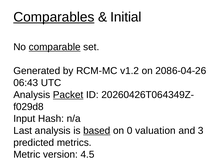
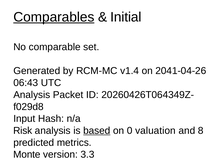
comparable underline: present -> none
v1.2: v1.2 -> v1.4
2086-04-26: 2086-04-26 -> 2041-04-26
Packet underline: present -> none
Last: Last -> Risk
3: 3 -> 8
Metric: Metric -> Monte
4.5: 4.5 -> 3.3
